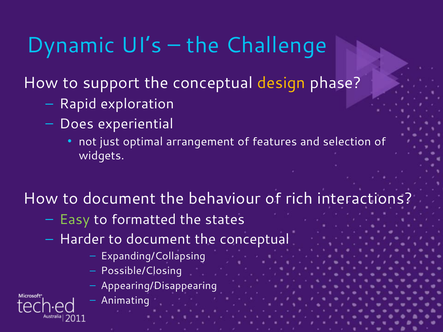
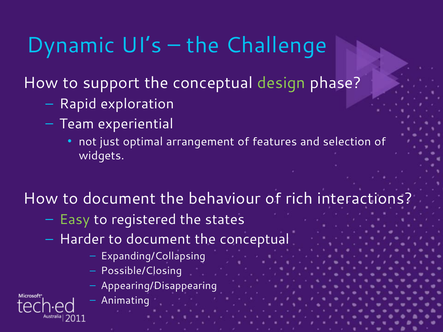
design colour: yellow -> light green
Does: Does -> Team
formatted: formatted -> registered
